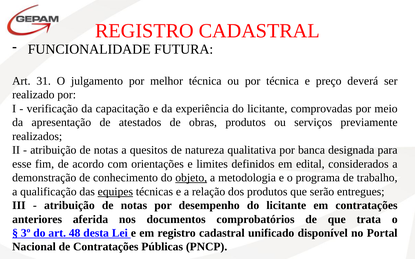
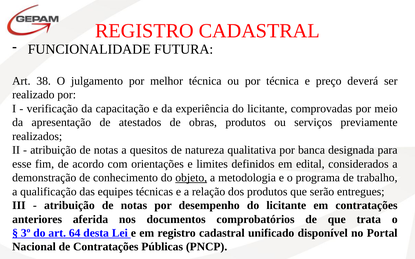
31: 31 -> 38
equipes underline: present -> none
48: 48 -> 64
